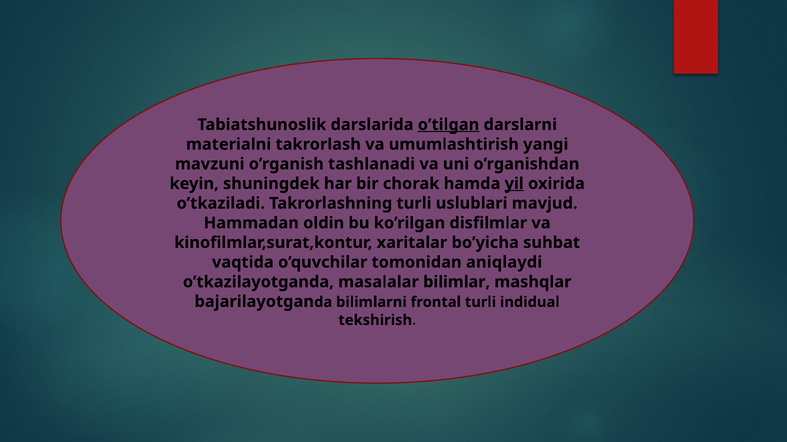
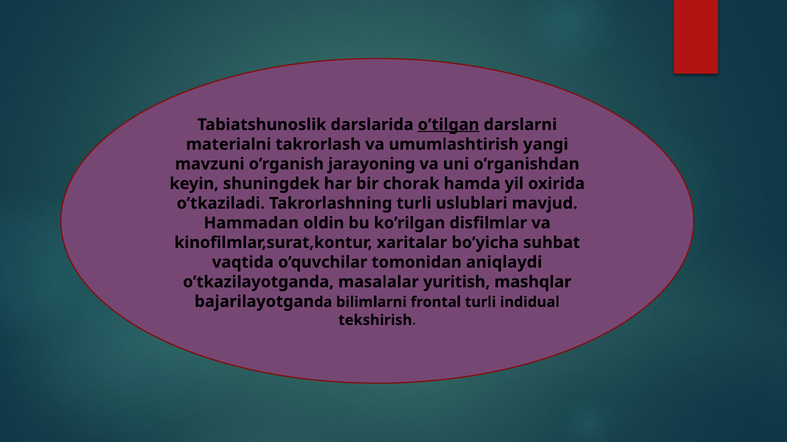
tashlanadi: tashlanadi -> jarayoning
yil underline: present -> none
bilimlar: bilimlar -> yuritish
